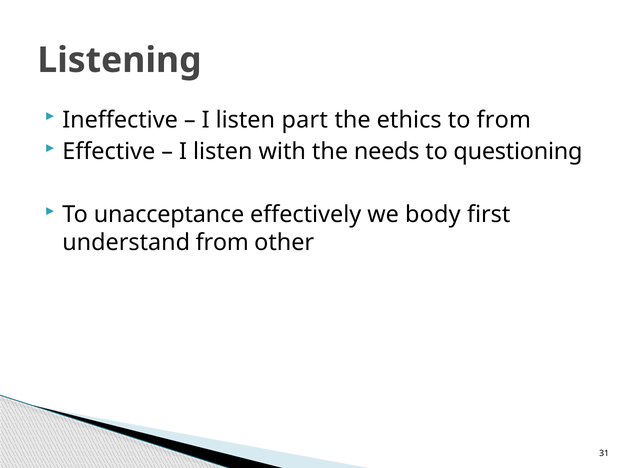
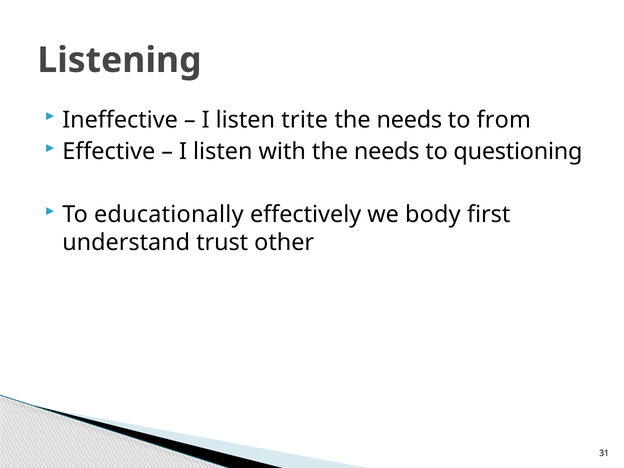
part: part -> trite
ethics at (409, 120): ethics -> needs
unacceptance: unacceptance -> educationally
understand from: from -> trust
